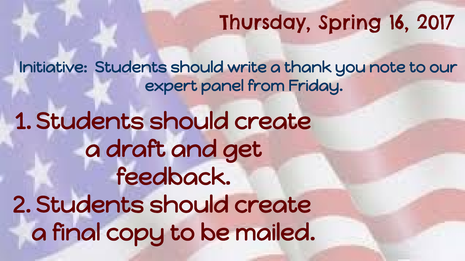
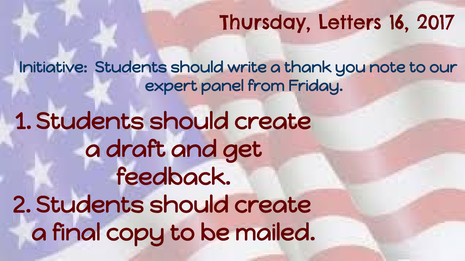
Spring: Spring -> Letters
